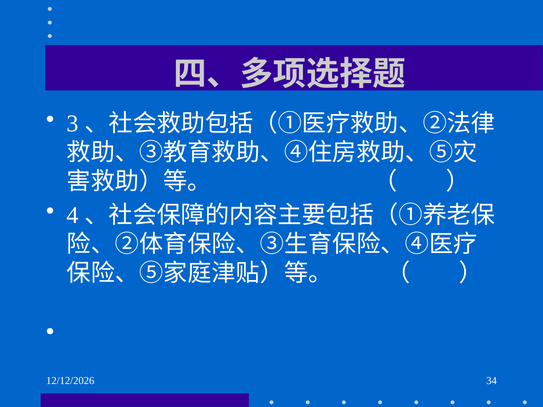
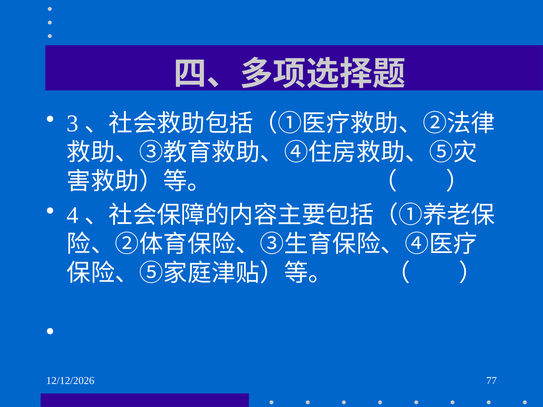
34: 34 -> 77
